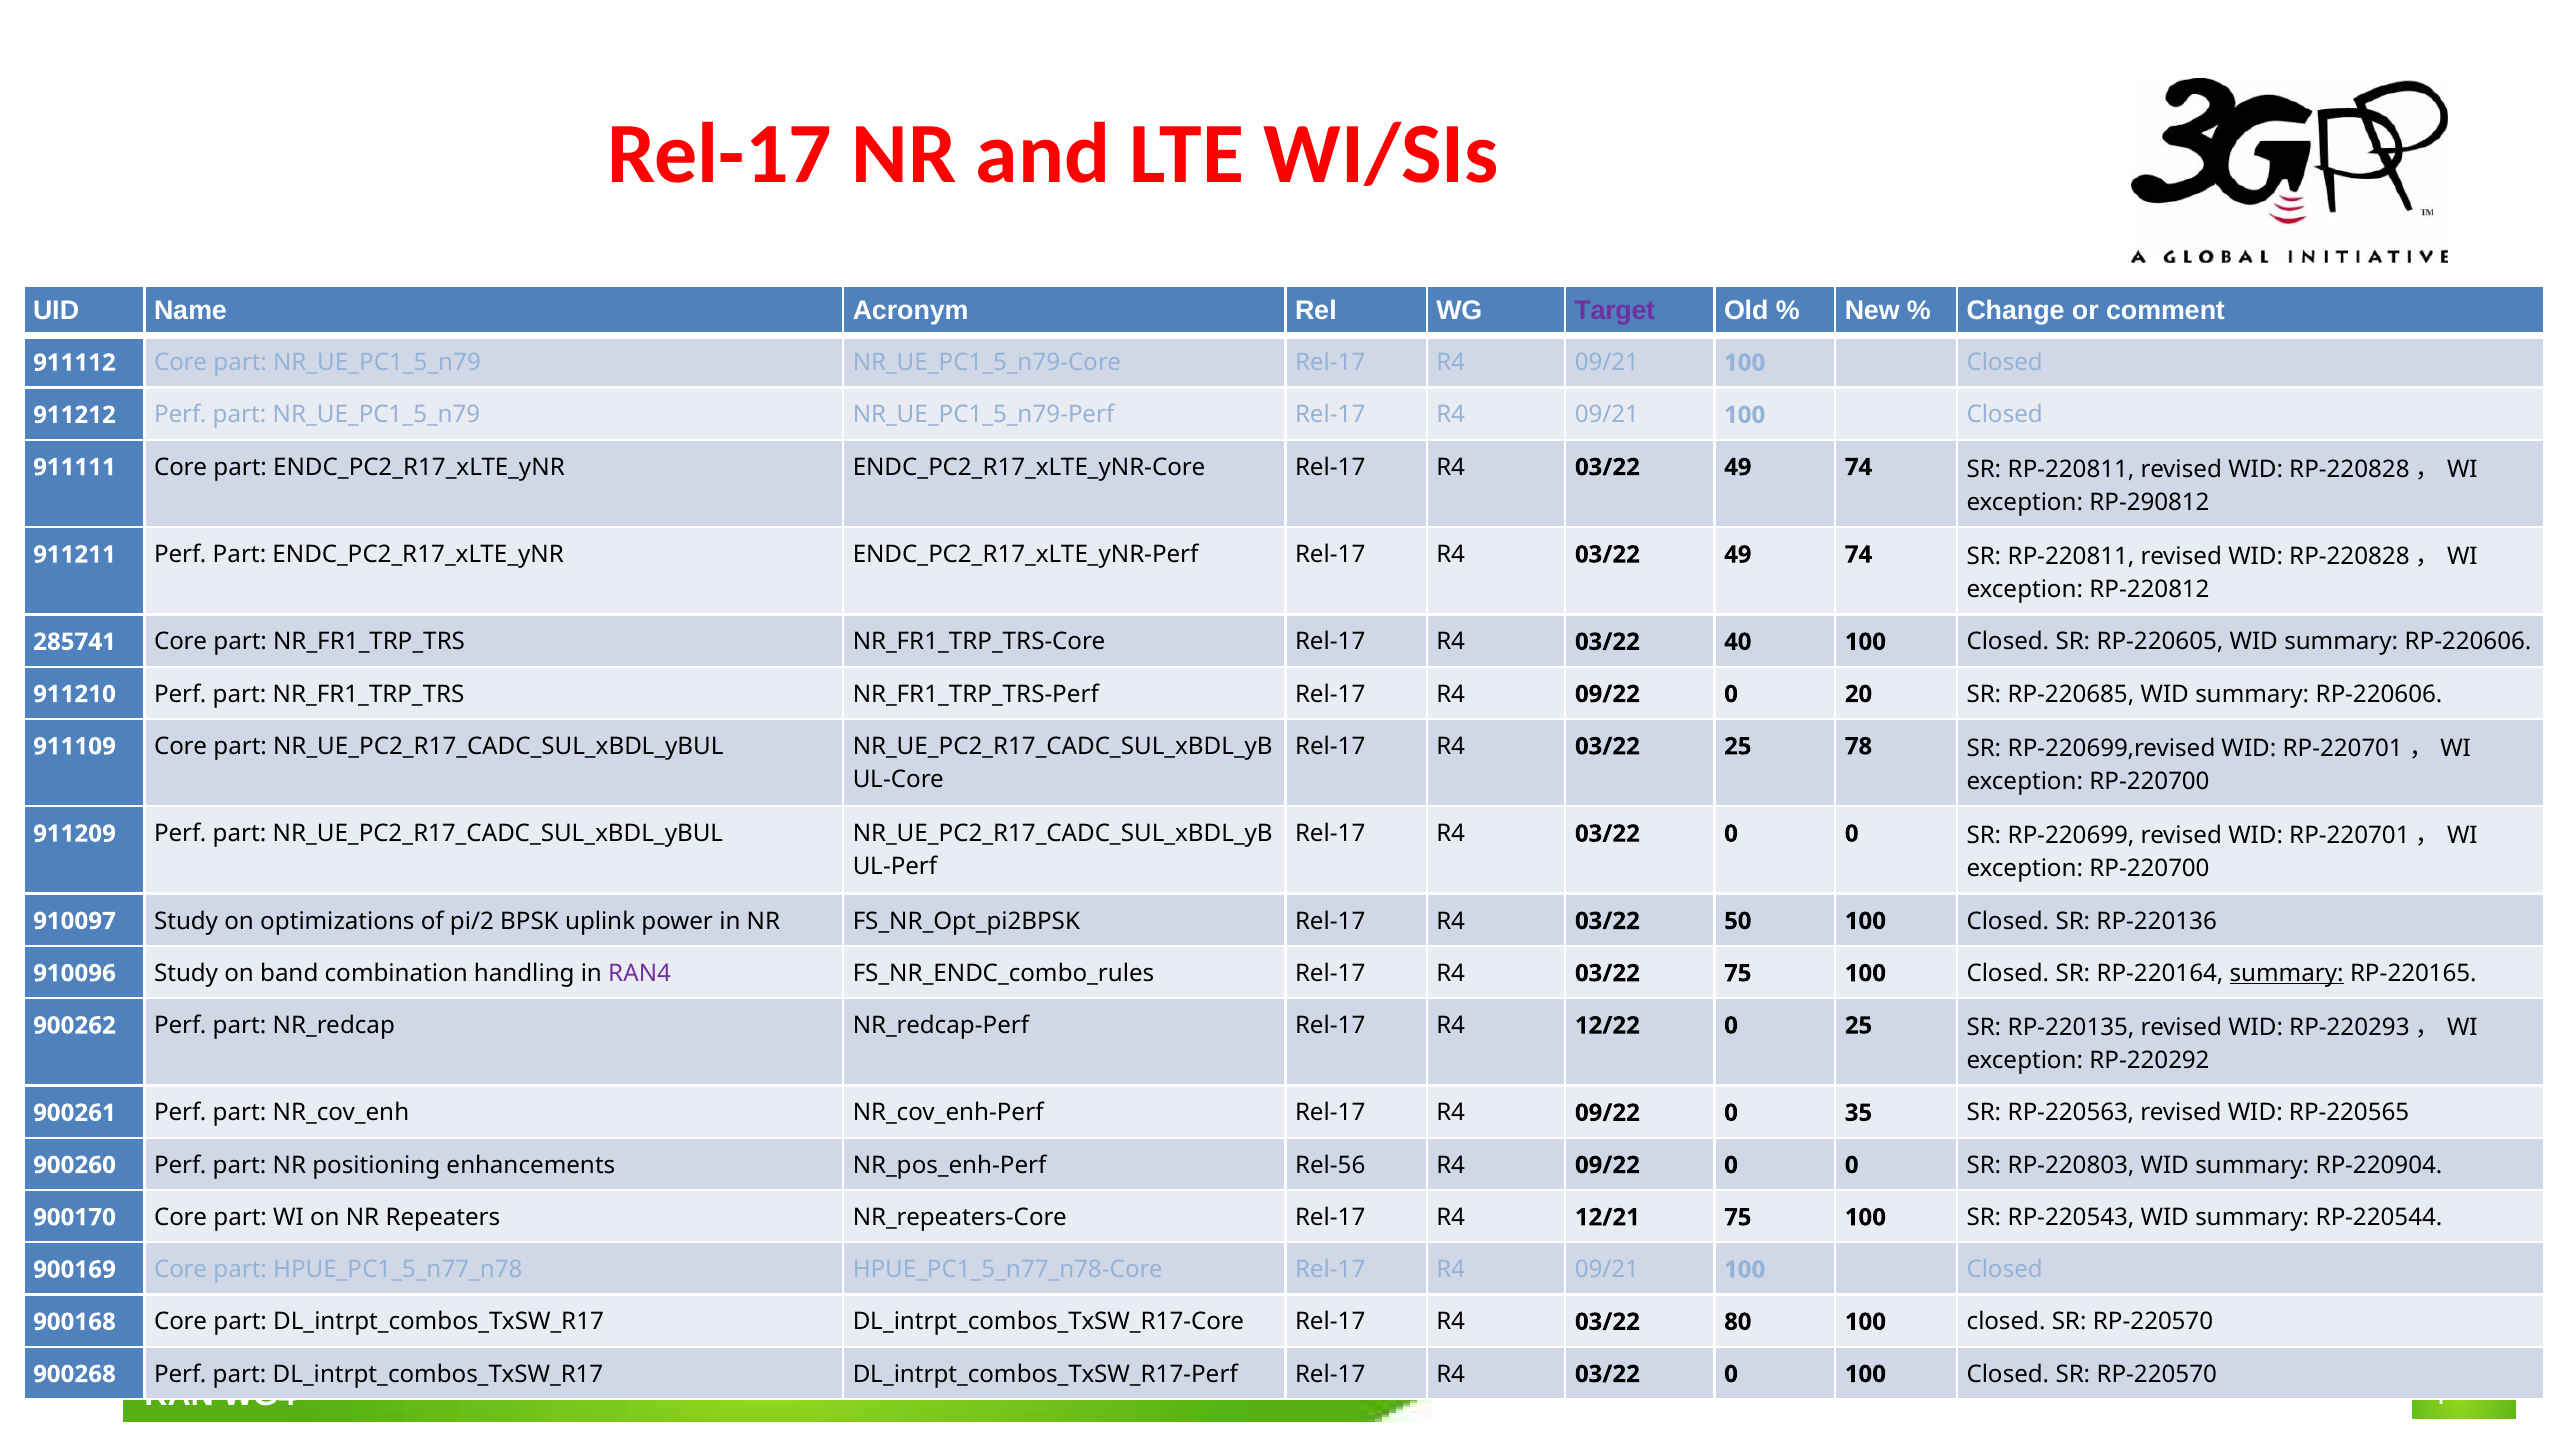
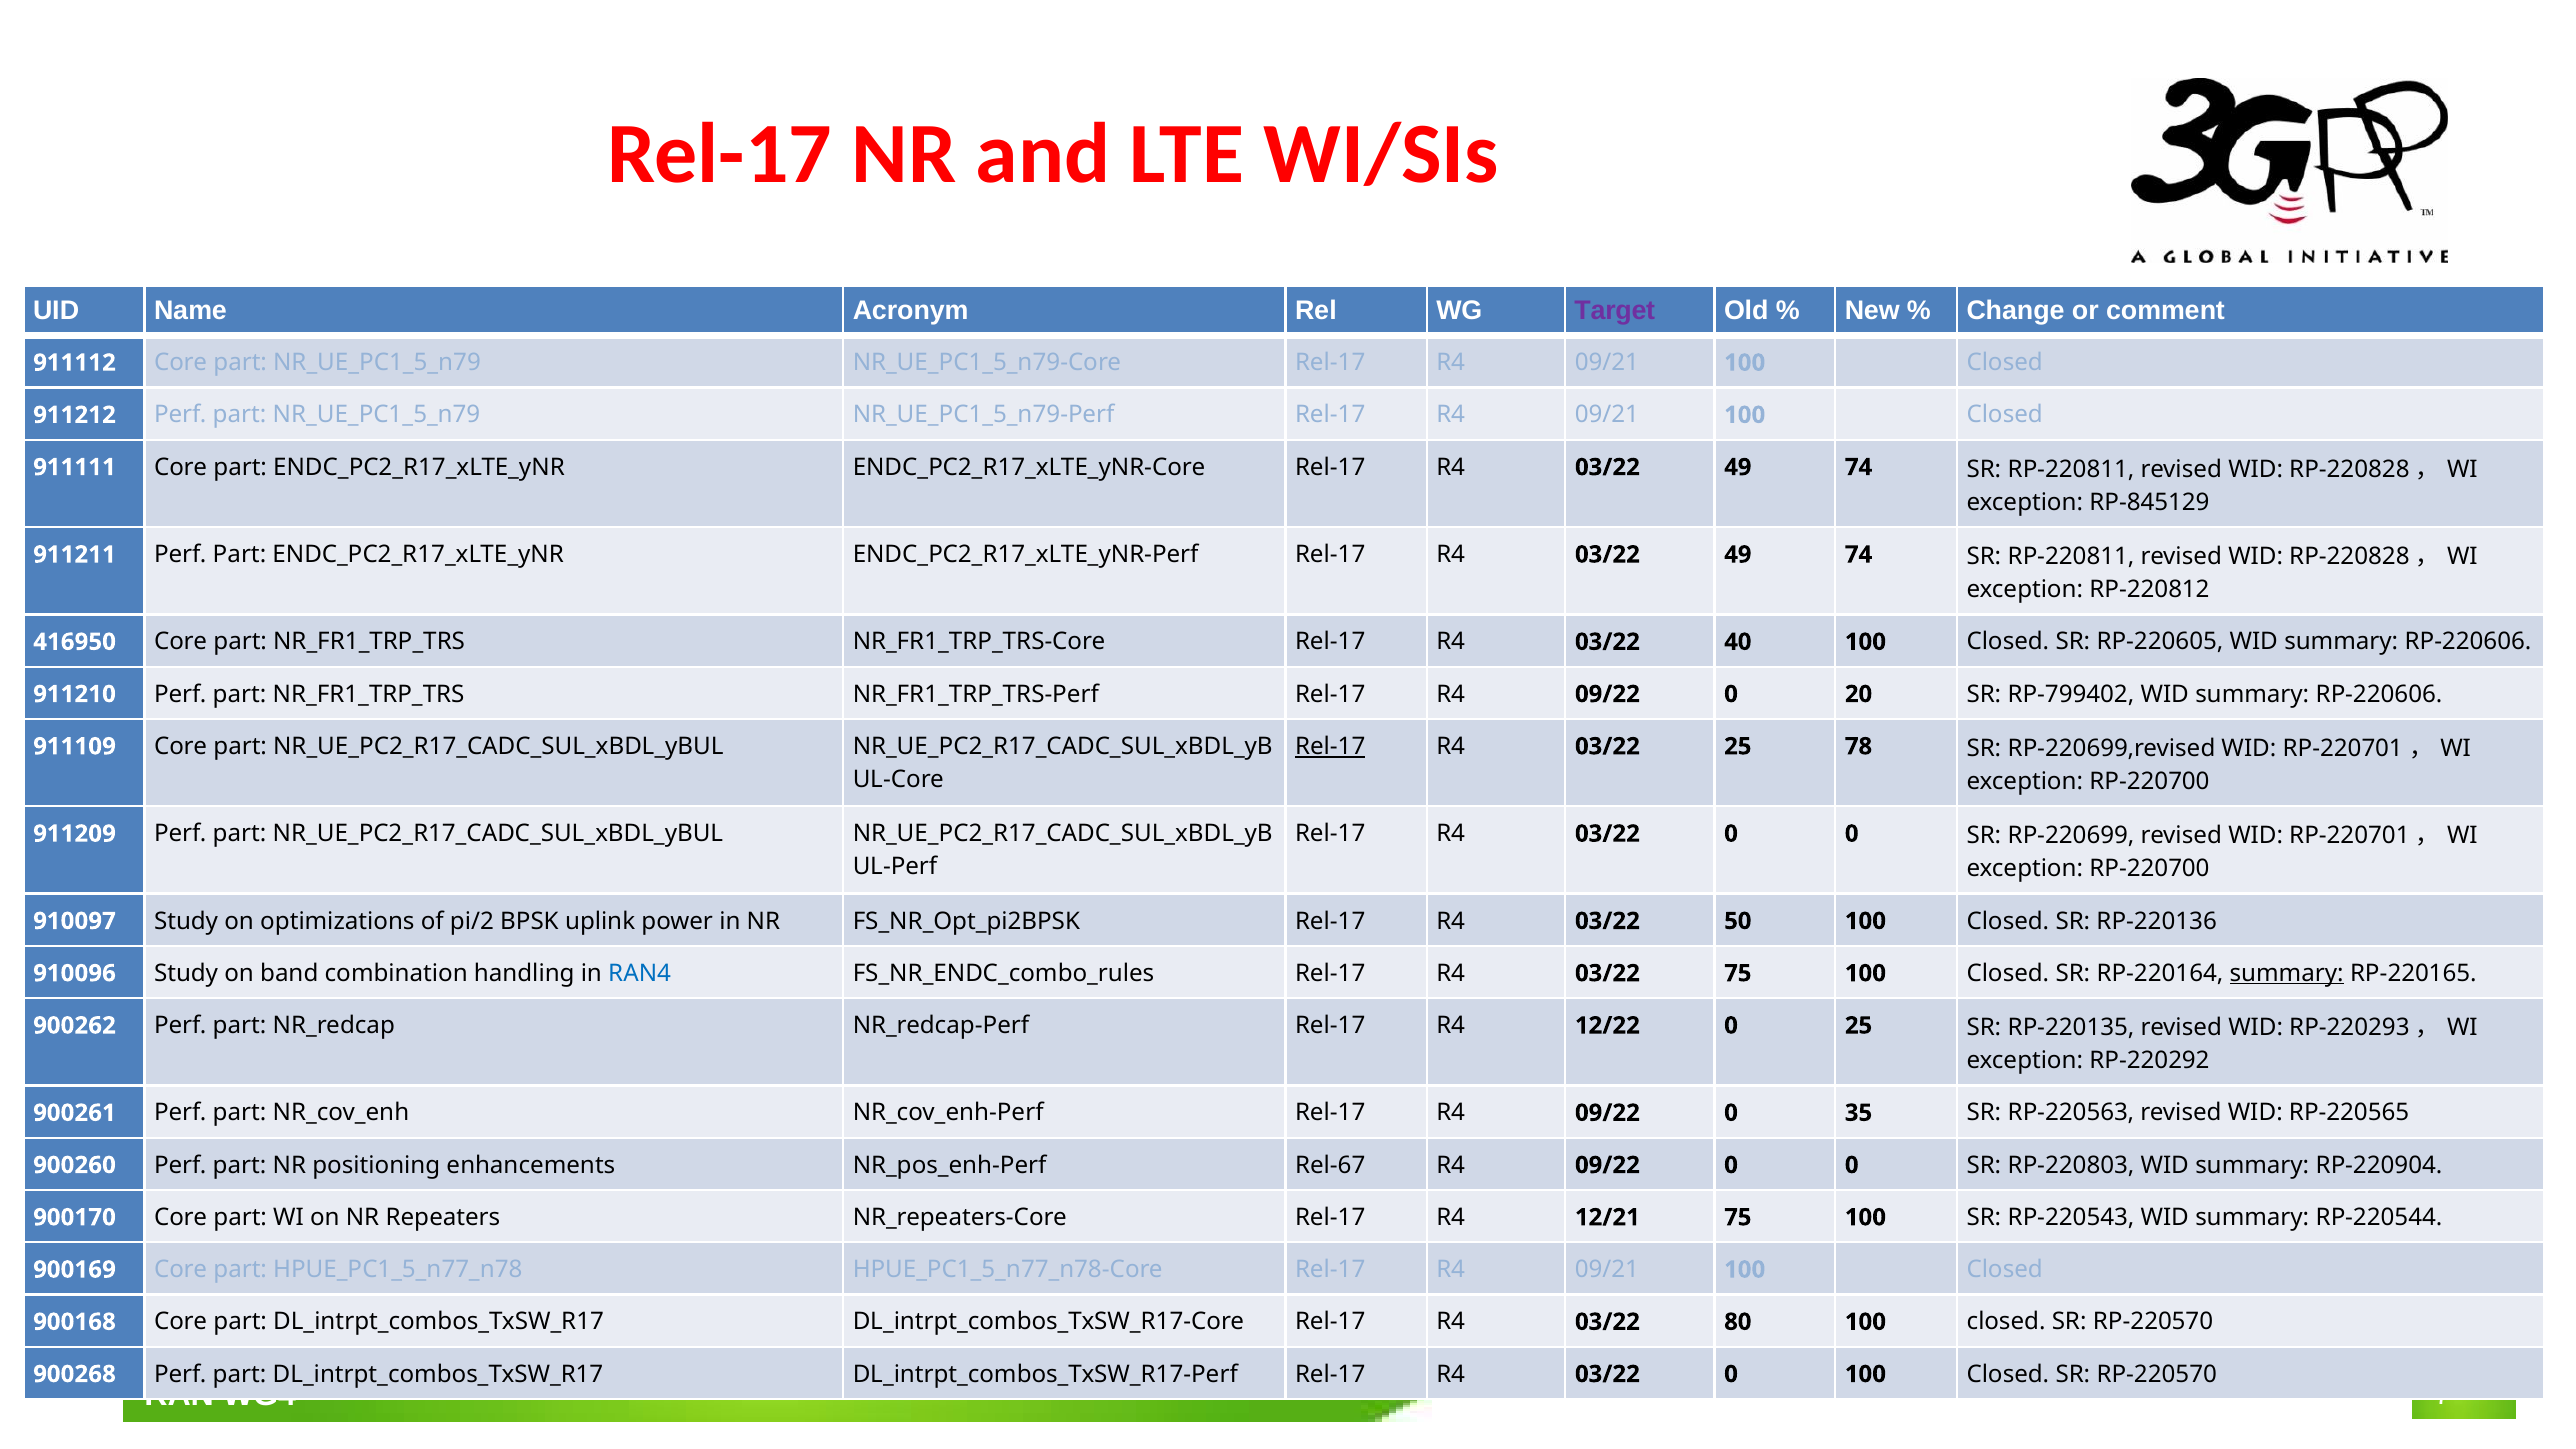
RP-290812: RP-290812 -> RP-845129
285741: 285741 -> 416950
RP-220685: RP-220685 -> RP-799402
Rel-17 at (1330, 746) underline: none -> present
RAN4 colour: purple -> blue
Rel-56: Rel-56 -> Rel-67
